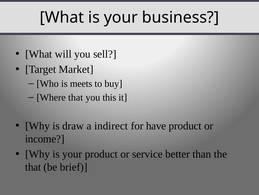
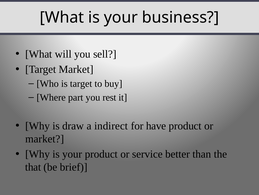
is meets: meets -> target
Where that: that -> part
this: this -> rest
income at (45, 138): income -> market
